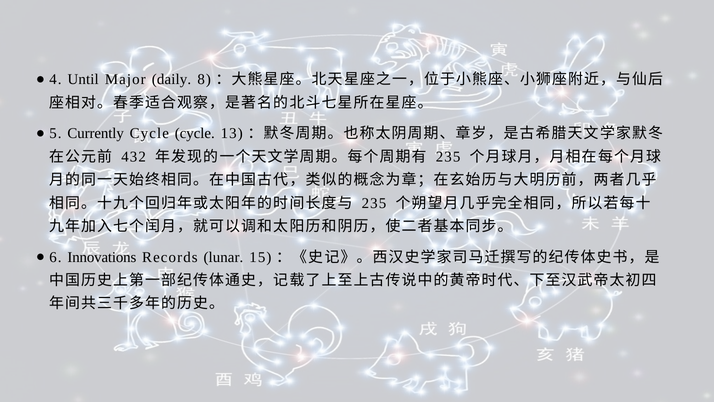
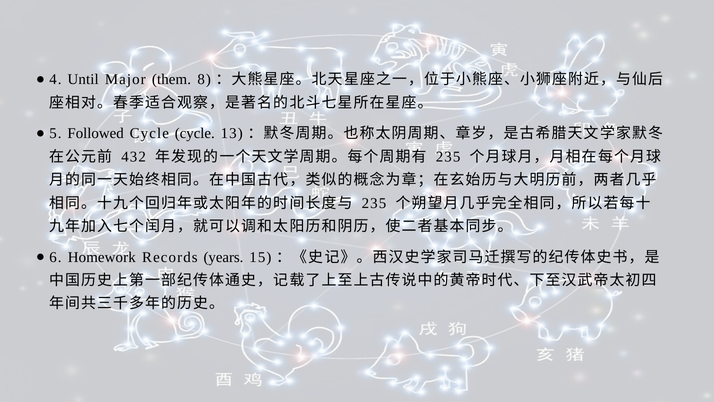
daily: daily -> them
Currently: Currently -> Followed
Innovations: Innovations -> Homework
lunar: lunar -> years
